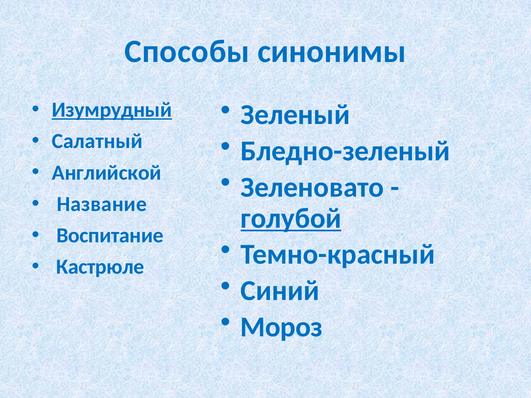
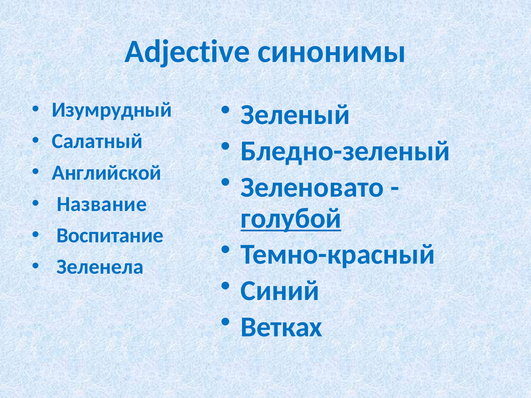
Способы: Способы -> Adjective
Изумрудный underline: present -> none
Кастрюле: Кастрюле -> Зеленела
Мороз: Мороз -> Ветках
